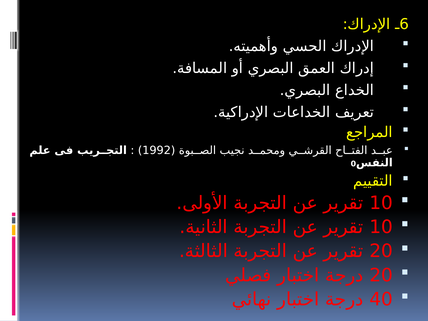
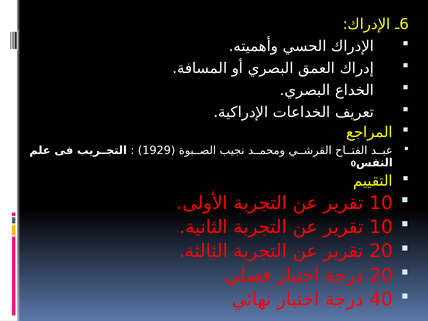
1992: 1992 -> 1929
